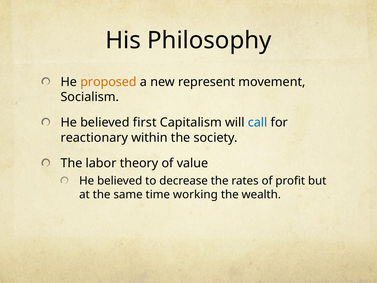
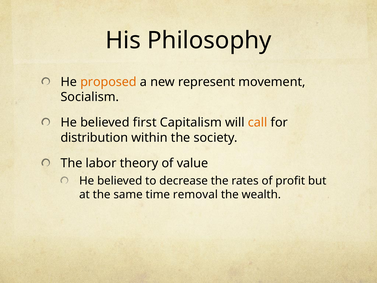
call colour: blue -> orange
reactionary: reactionary -> distribution
working: working -> removal
